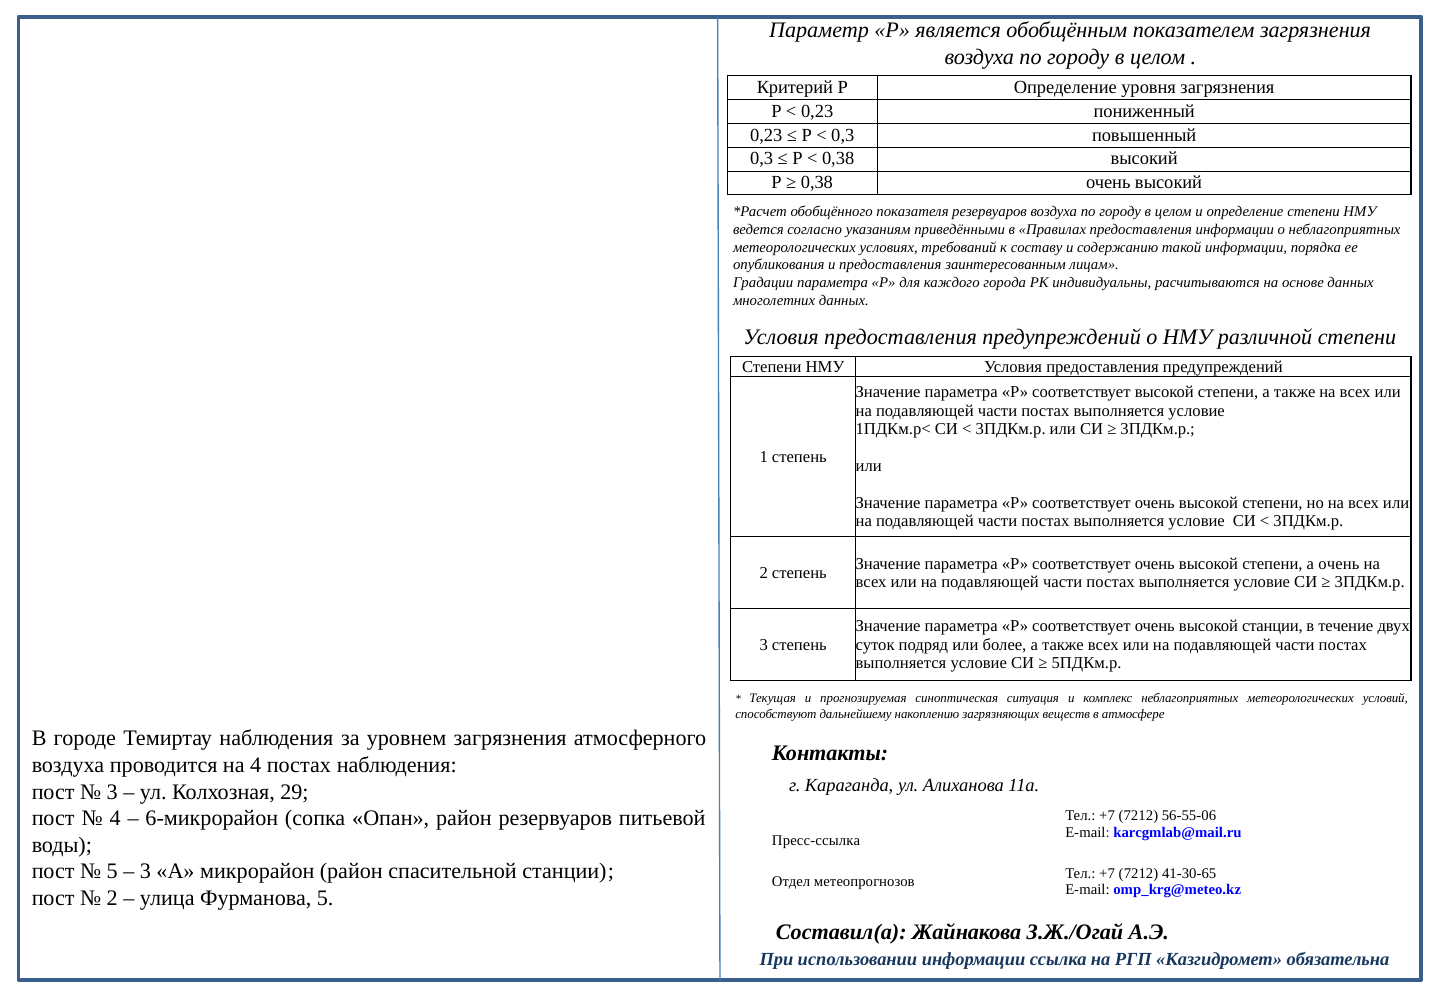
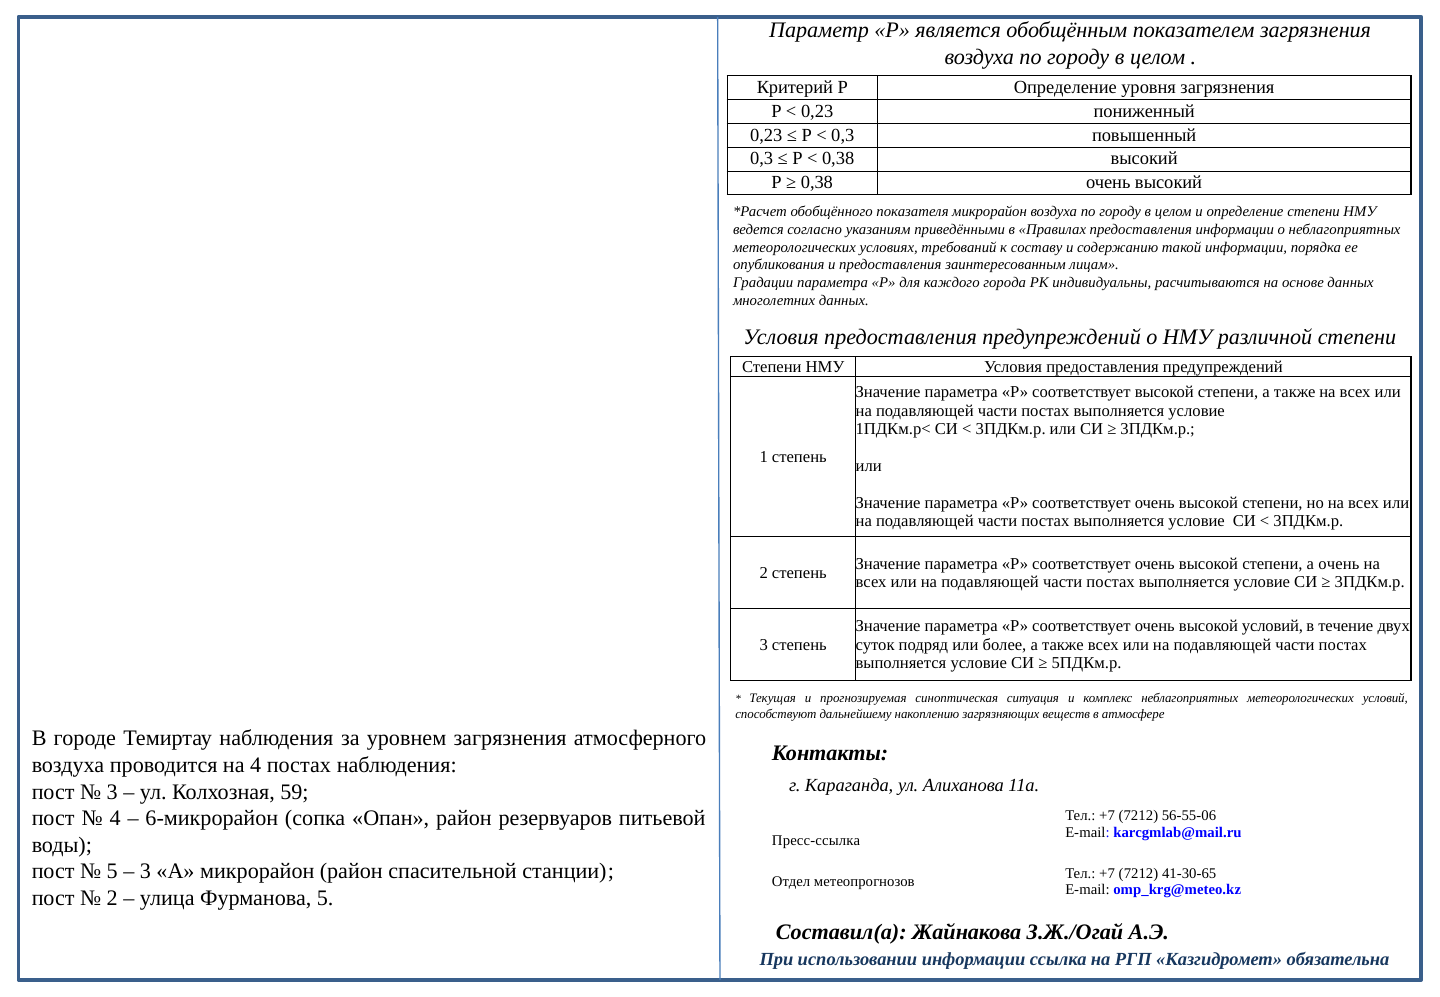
показателя резервуаров: резервуаров -> микрорайон
высокой станции: станции -> условий
29: 29 -> 59
